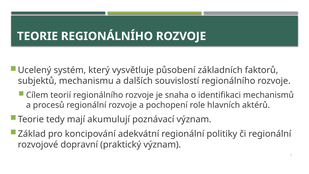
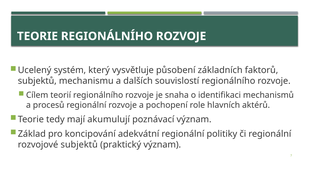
rozvojové dopravní: dopravní -> subjektů
